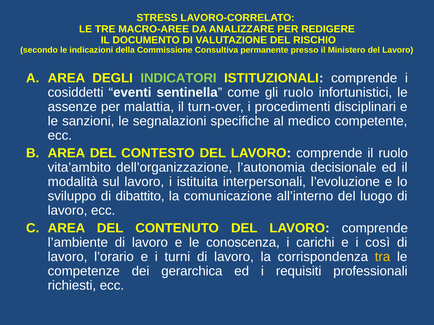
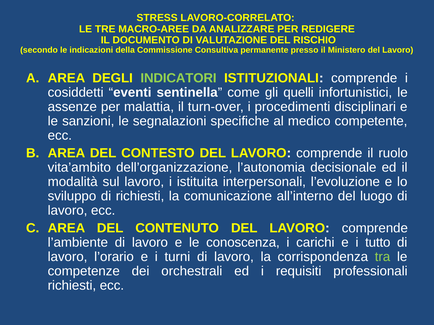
gli ruolo: ruolo -> quelli
di dibattito: dibattito -> richiesti
così: così -> tutto
tra colour: yellow -> light green
gerarchica: gerarchica -> orchestrali
